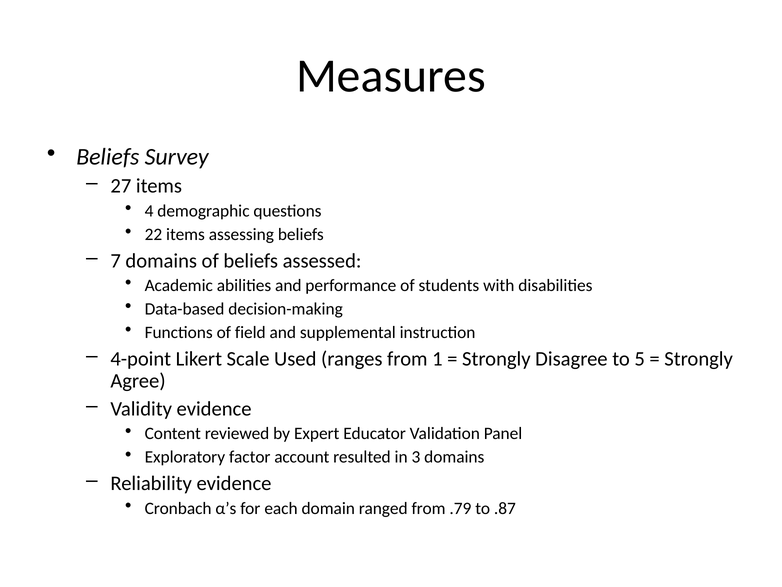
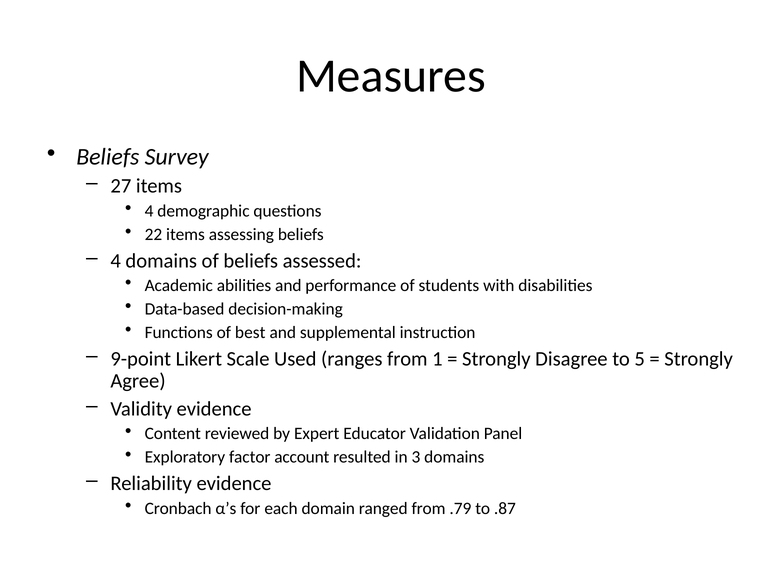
7 at (116, 260): 7 -> 4
field: field -> best
4-point: 4-point -> 9-point
